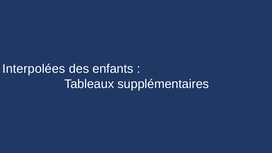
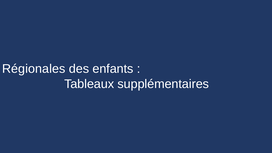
Interpolées: Interpolées -> Régionales
